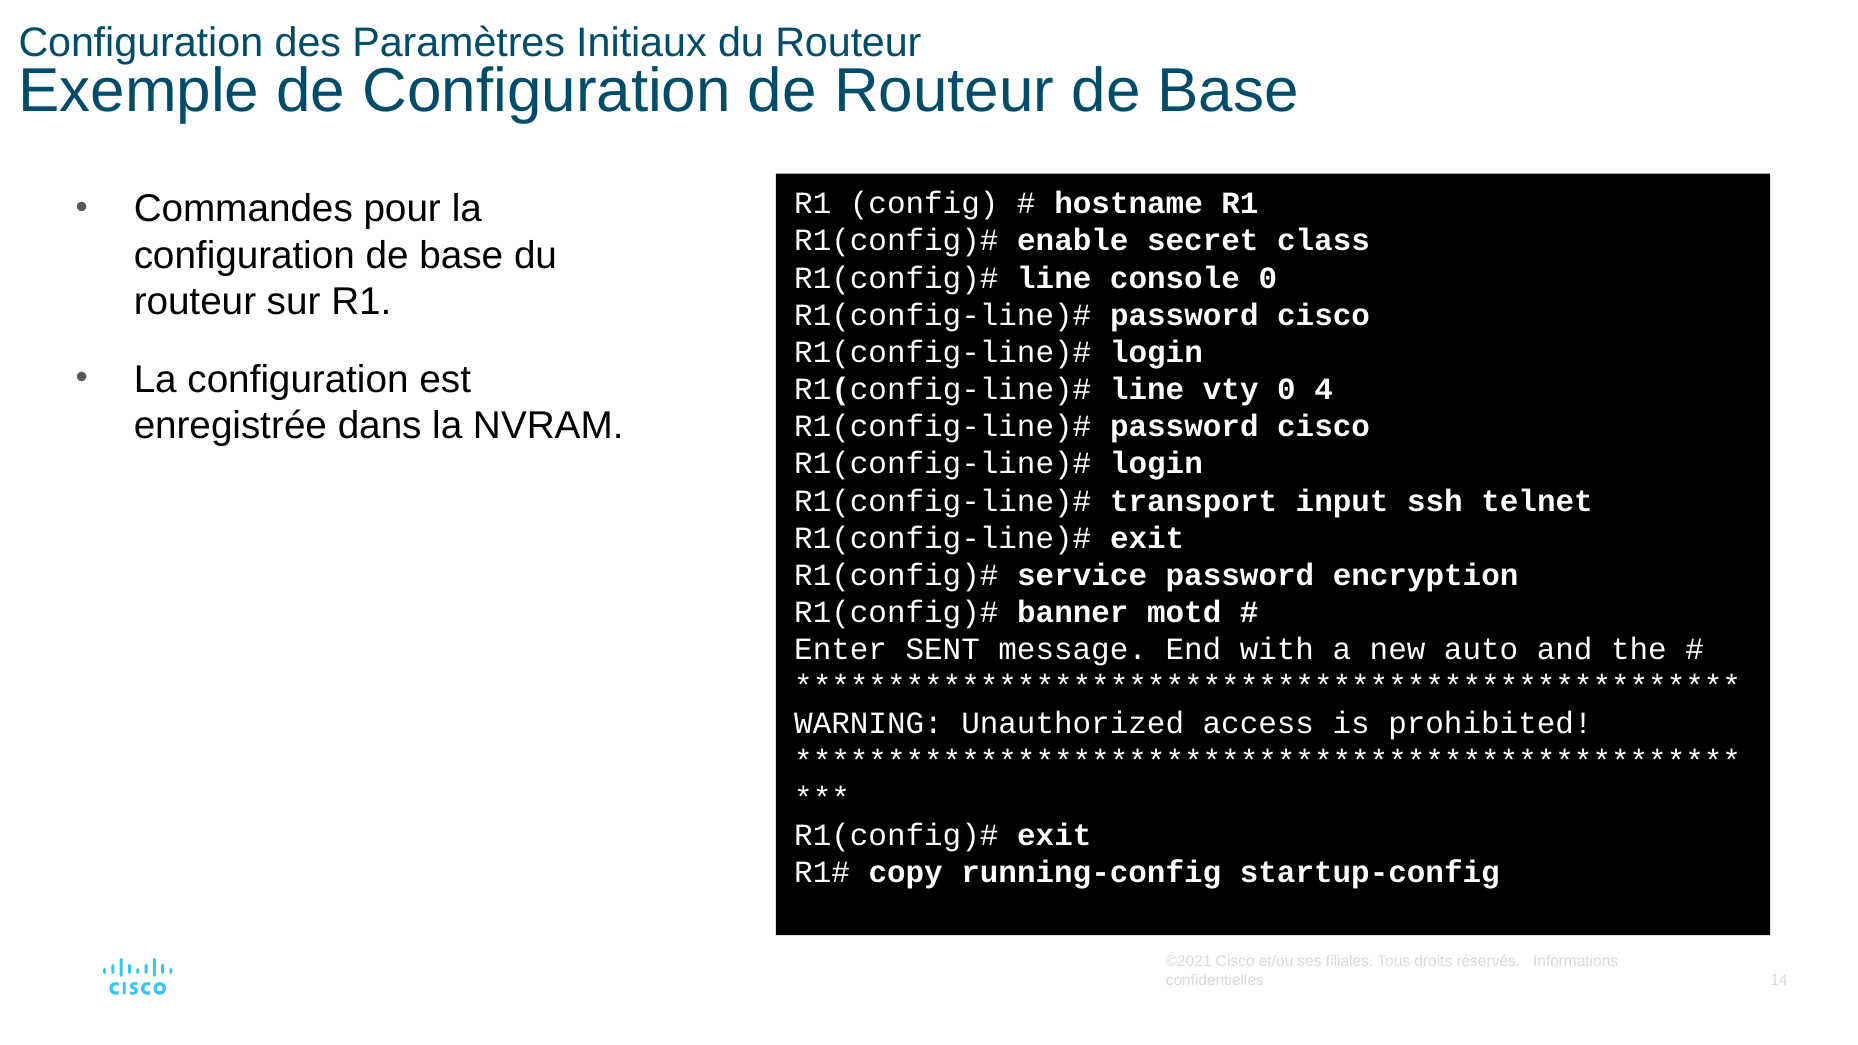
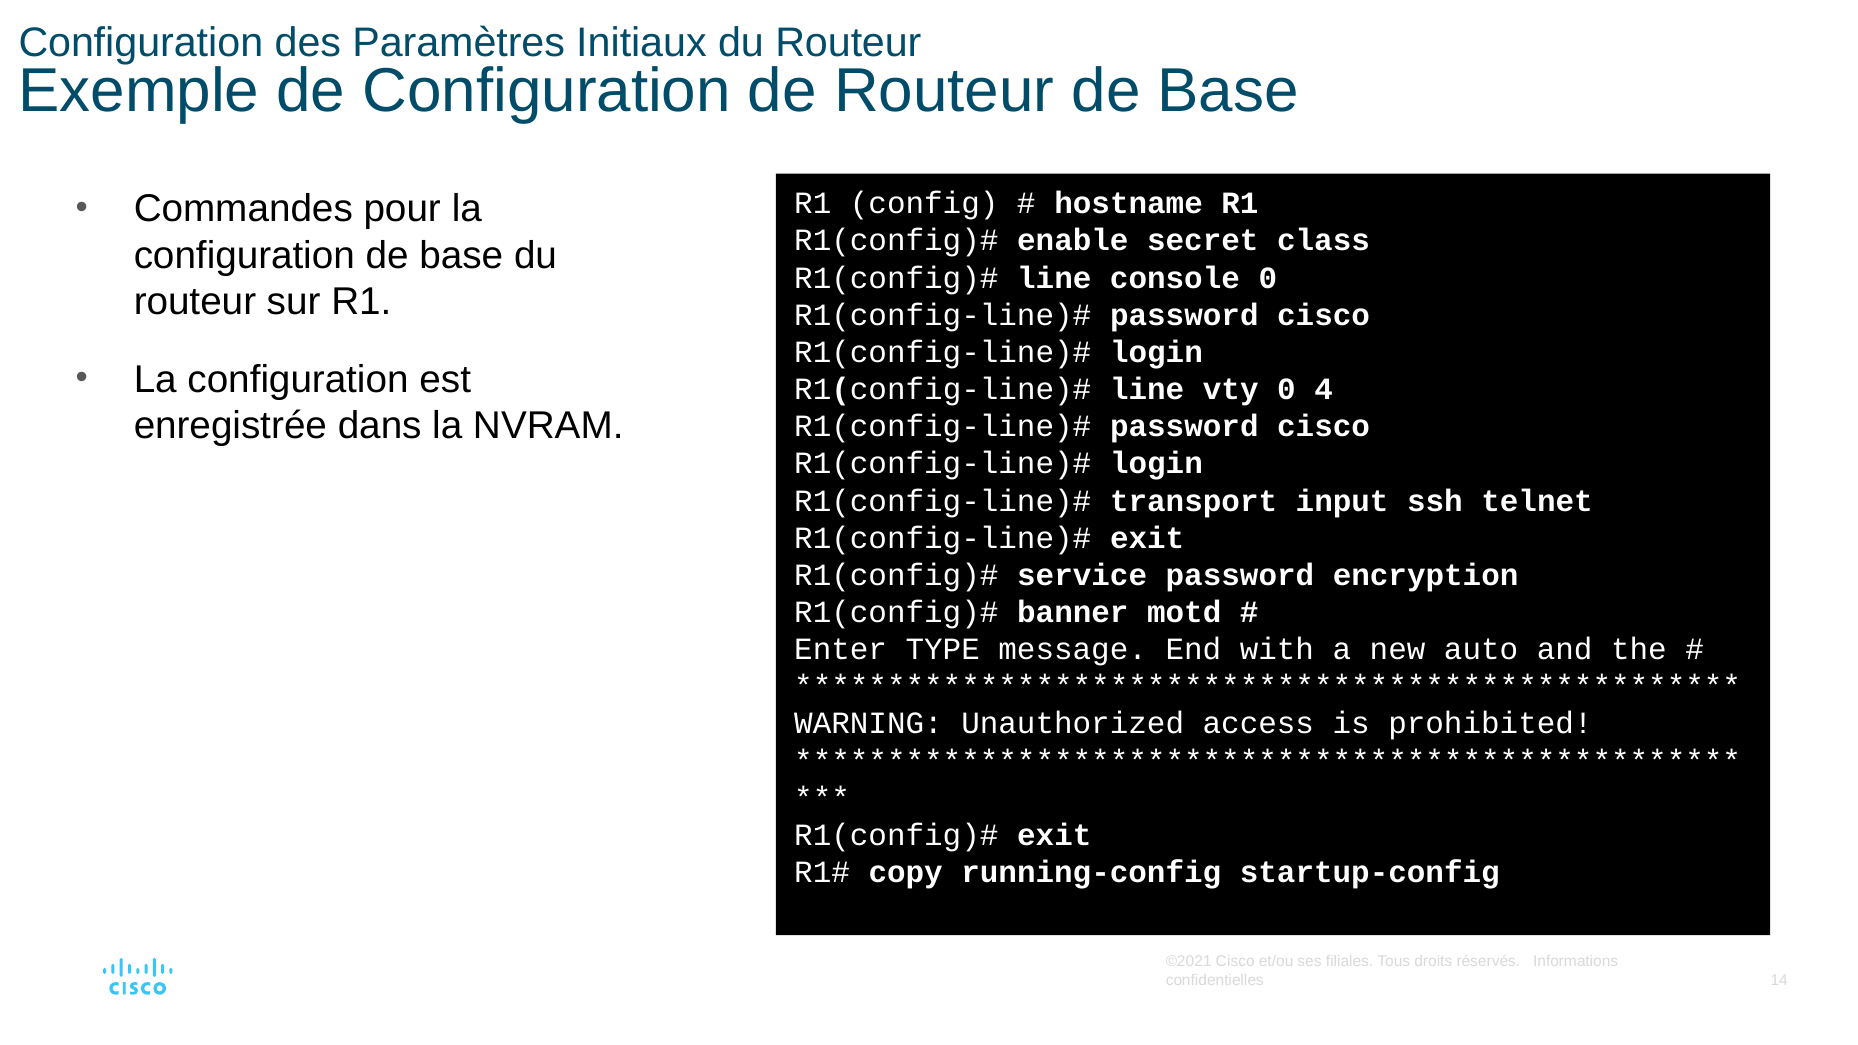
SENT: SENT -> TYPE
